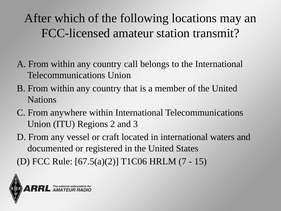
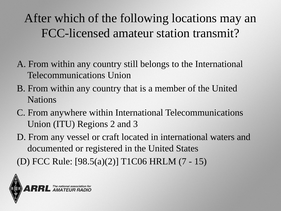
call: call -> still
67.5(a)(2: 67.5(a)(2 -> 98.5(a)(2
